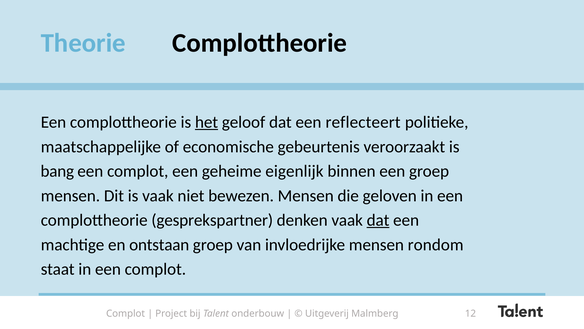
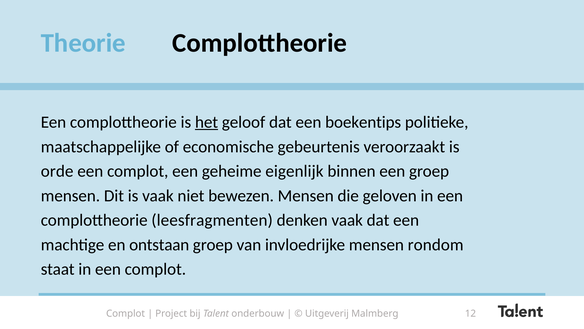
reflecteert: reflecteert -> boekentips
bang: bang -> orde
gesprekspartner: gesprekspartner -> leesfragmenten
dat at (378, 220) underline: present -> none
